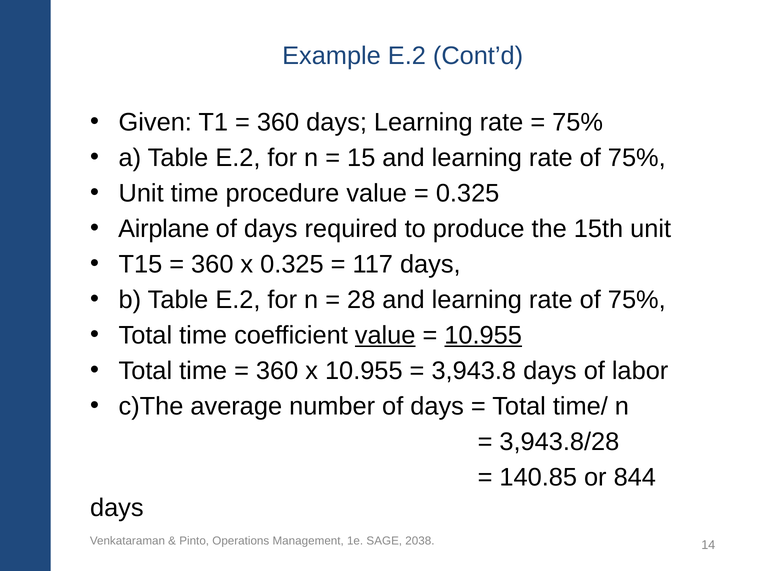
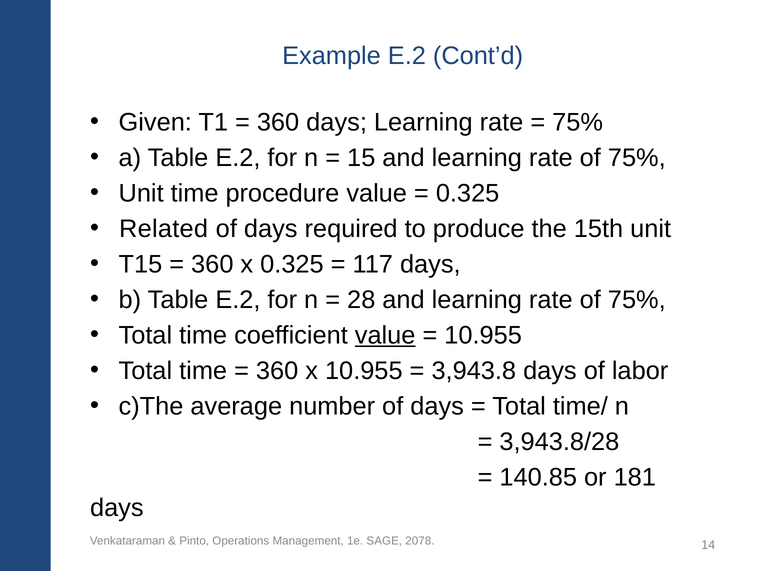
Airplane: Airplane -> Related
10.955 at (483, 335) underline: present -> none
844: 844 -> 181
2038: 2038 -> 2078
